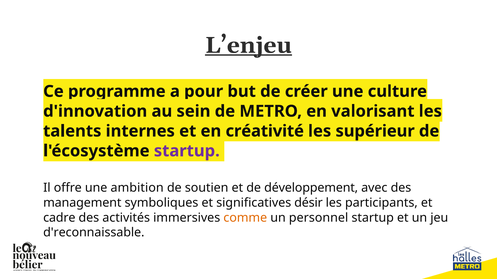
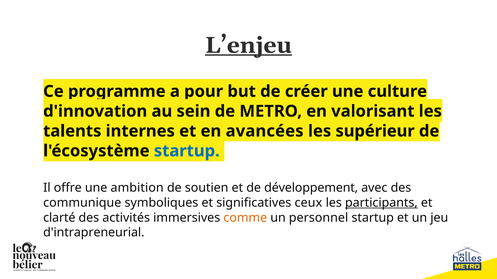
créativité: créativité -> avancées
startup at (187, 151) colour: purple -> blue
management: management -> communique
désir: désir -> ceux
participants underline: none -> present
cadre: cadre -> clarté
d'reconnaissable: d'reconnaissable -> d'intrapreneurial
